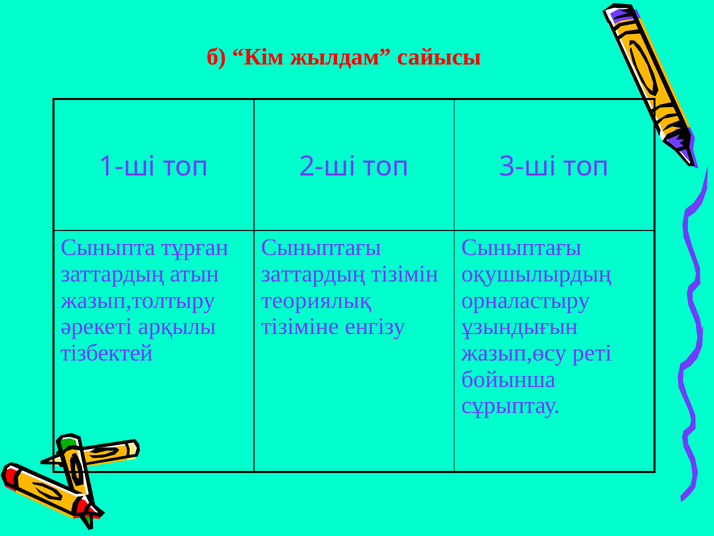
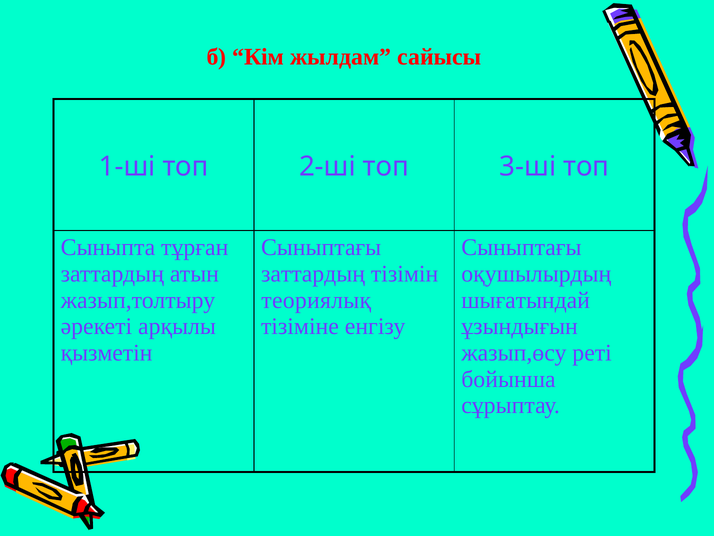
орналастыру: орналастыру -> шығатындай
тізбектей: тізбектей -> қызметін
